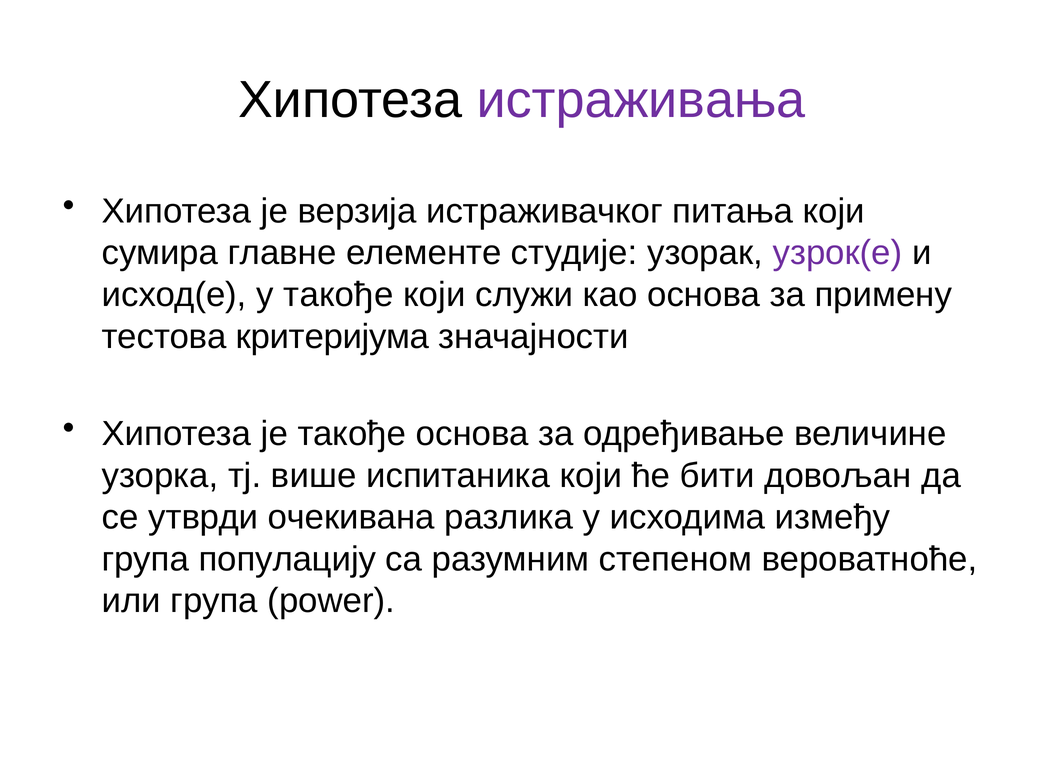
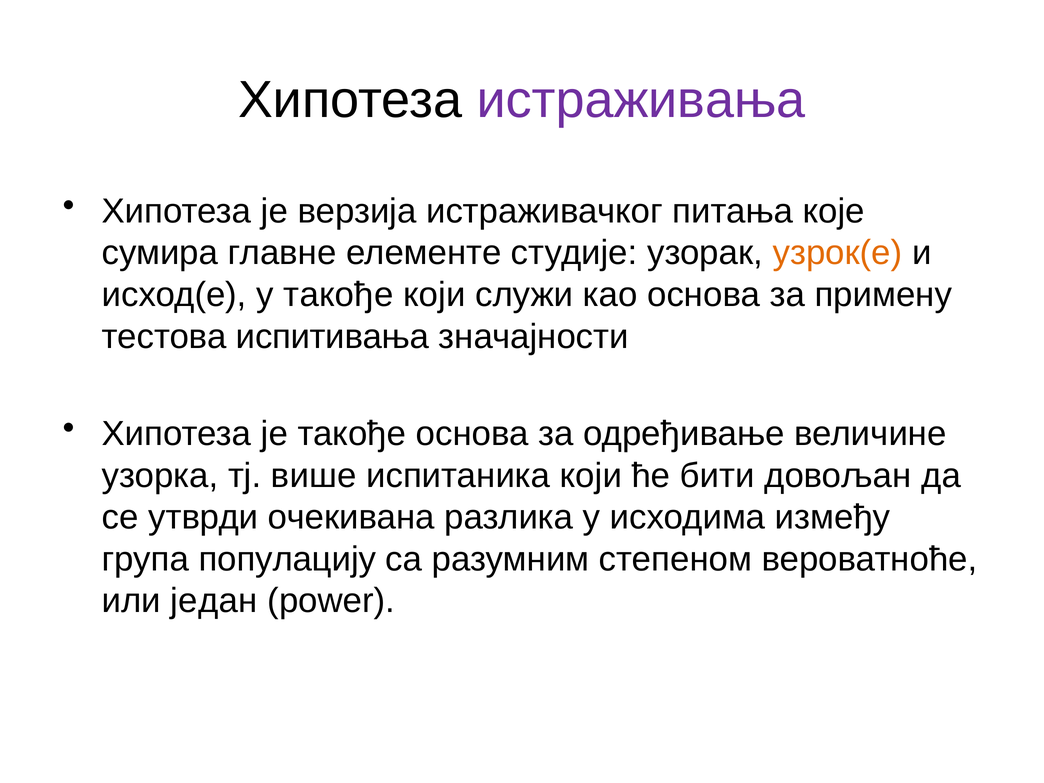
питања који: који -> које
узрок(е colour: purple -> orange
критеријума: критеријума -> испитивања
или група: група -> један
